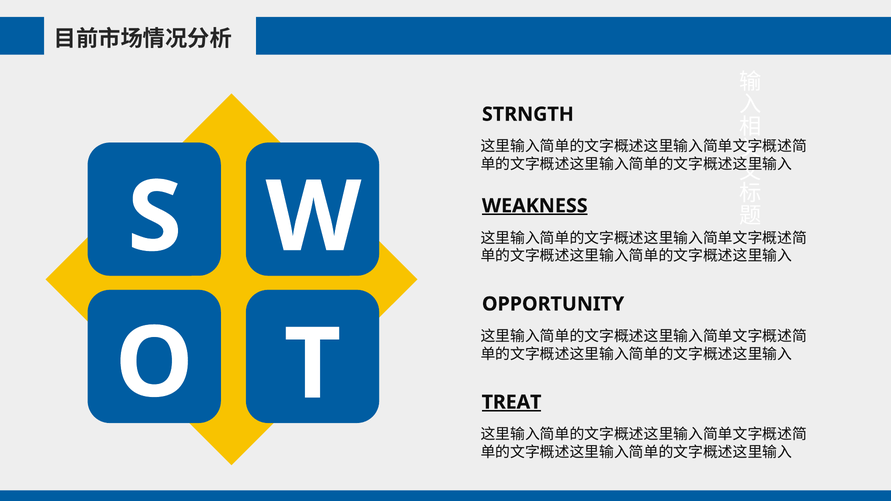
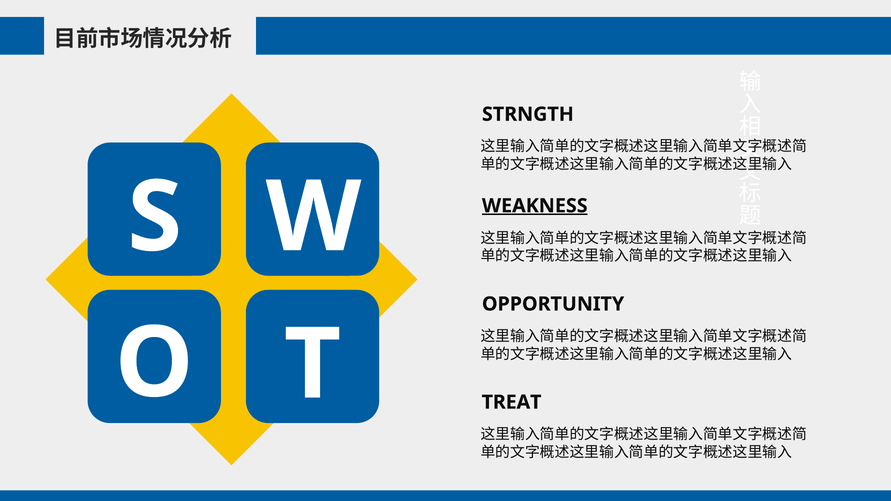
TREAT underline: present -> none
